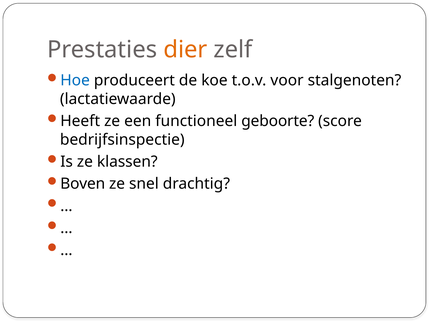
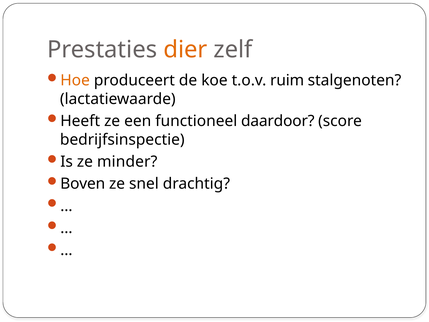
Hoe colour: blue -> orange
voor: voor -> ruim
geboorte: geboorte -> daardoor
klassen: klassen -> minder
